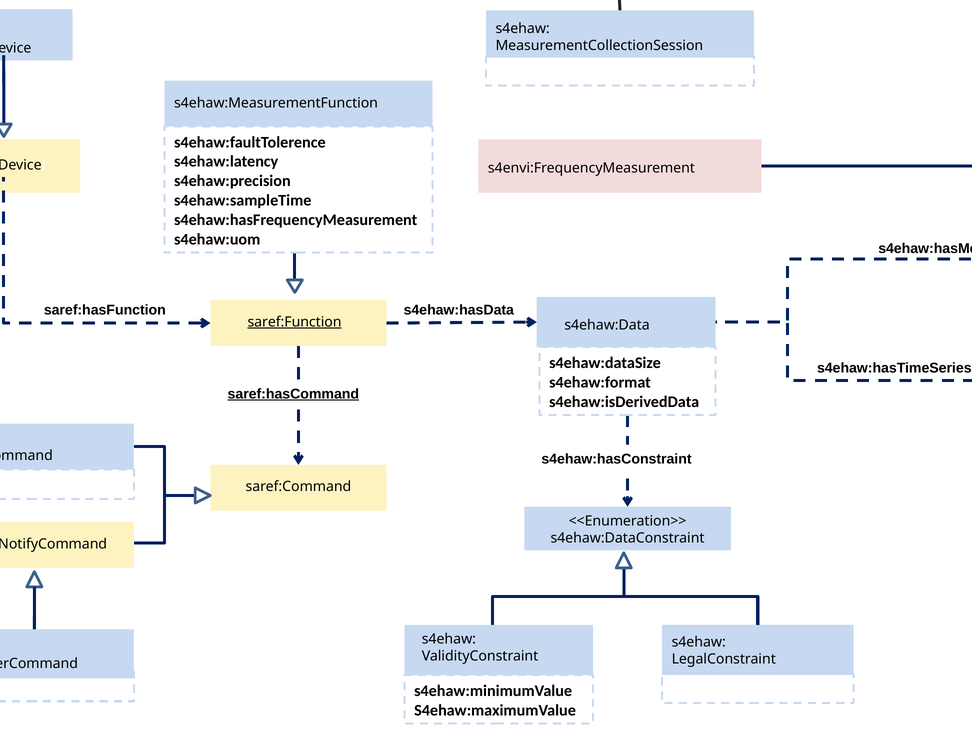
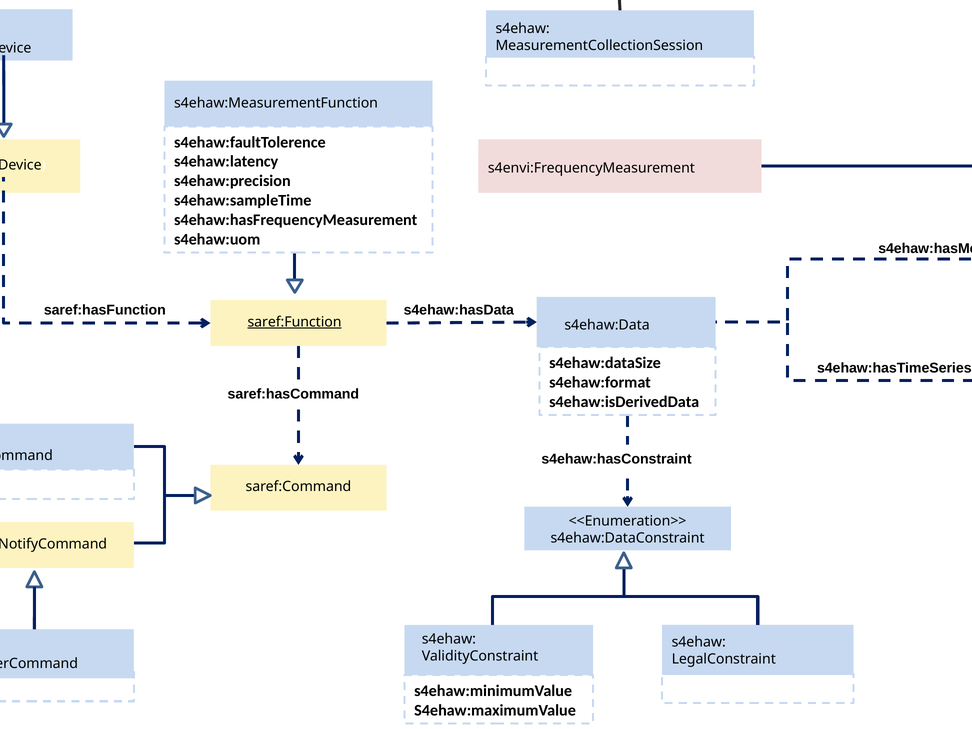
saref:hasCommand underline: present -> none
